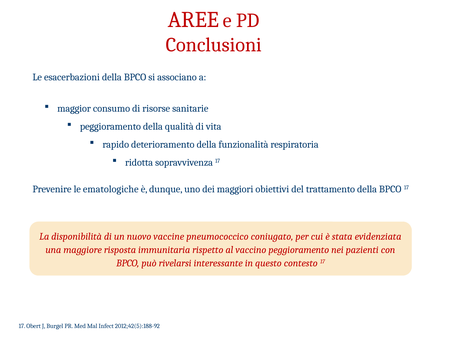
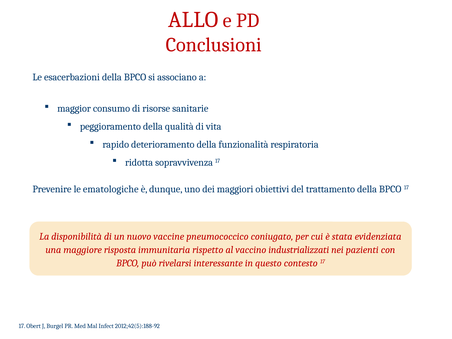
AREE: AREE -> ALLO
vaccino peggioramento: peggioramento -> industrializzati
